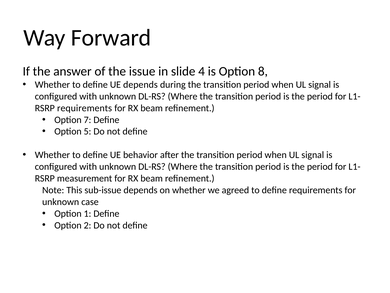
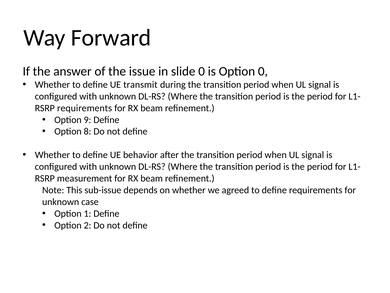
slide 4: 4 -> 0
Option 8: 8 -> 0
UE depends: depends -> transmit
7: 7 -> 9
5: 5 -> 8
